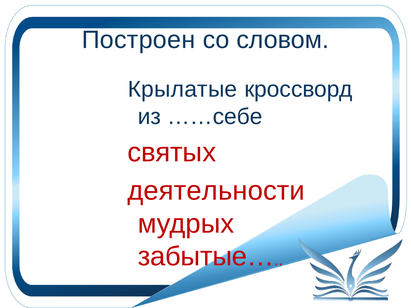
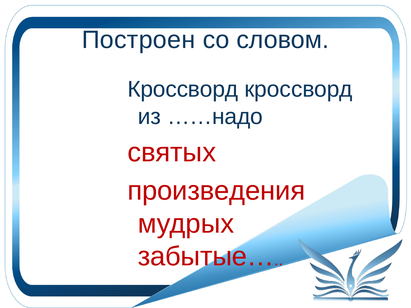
Крылатые at (183, 89): Крылатые -> Кроссворд
……себе: ……себе -> ……надо
деятельности: деятельности -> произведения
